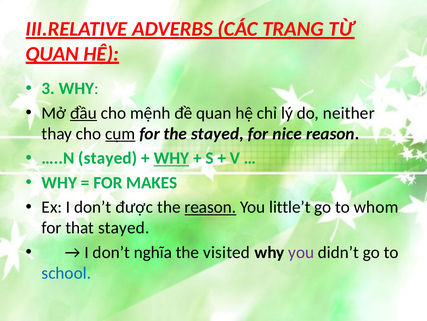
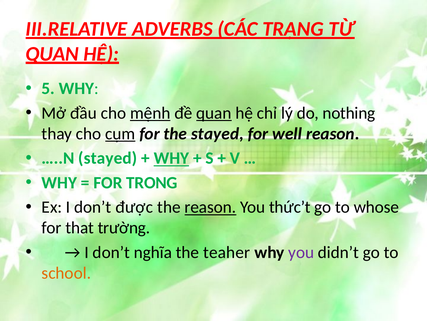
3: 3 -> 5
đầu underline: present -> none
mệnh underline: none -> present
quan at (214, 113) underline: none -> present
neither: neither -> nothing
nice: nice -> well
MAKES: MAKES -> TRONG
little’t: little’t -> thức’t
whom: whom -> whose
that stayed: stayed -> trường
visited: visited -> teaher
school colour: blue -> orange
